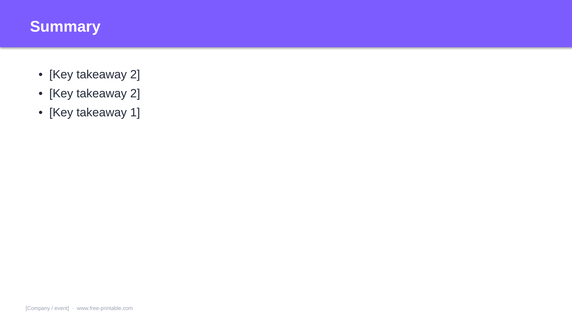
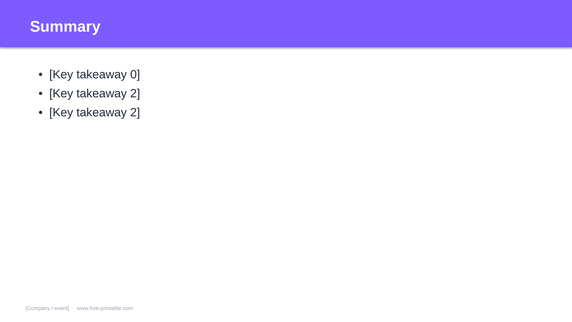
2 at (135, 74): 2 -> 0
1 at (135, 113): 1 -> 2
